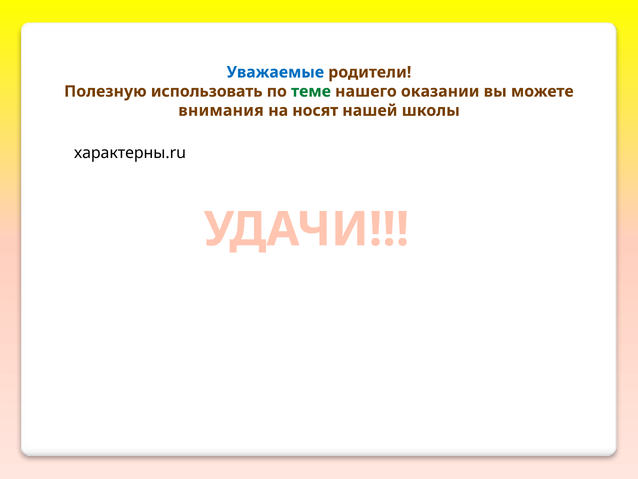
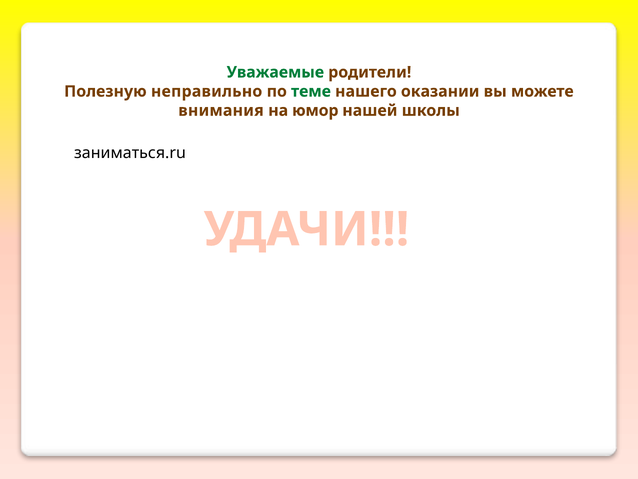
Уважаемые colour: blue -> green
использовать: использовать -> неправильно
носят: носят -> юмор
характерны.ru: характерны.ru -> заниматься.ru
